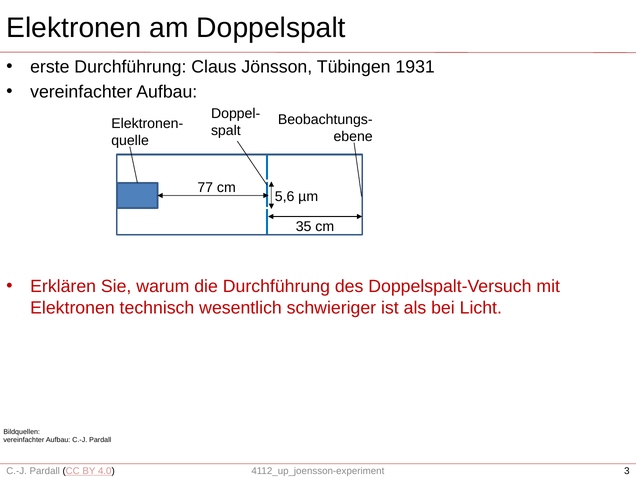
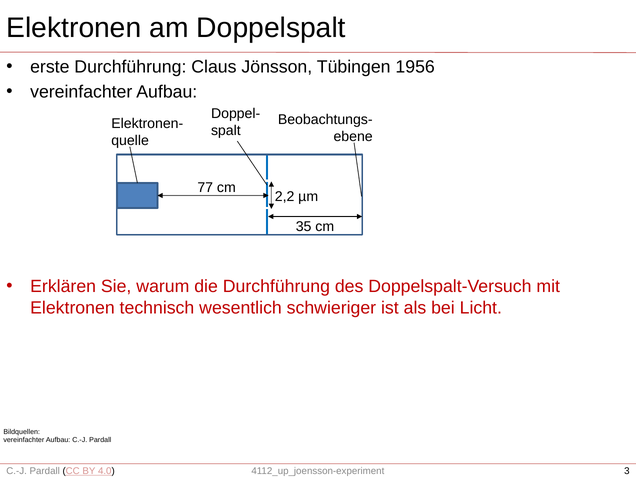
1931: 1931 -> 1956
5,6: 5,6 -> 2,2
